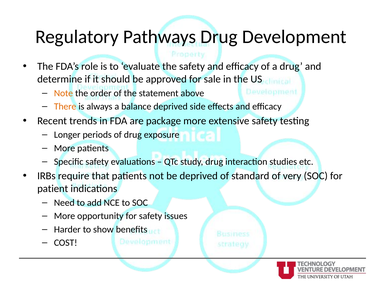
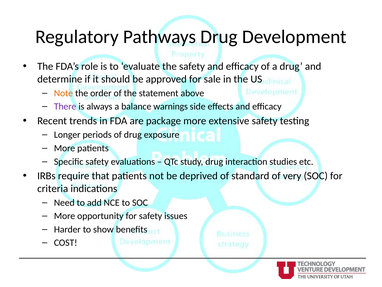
There colour: orange -> purple
balance deprived: deprived -> warnings
patient: patient -> criteria
